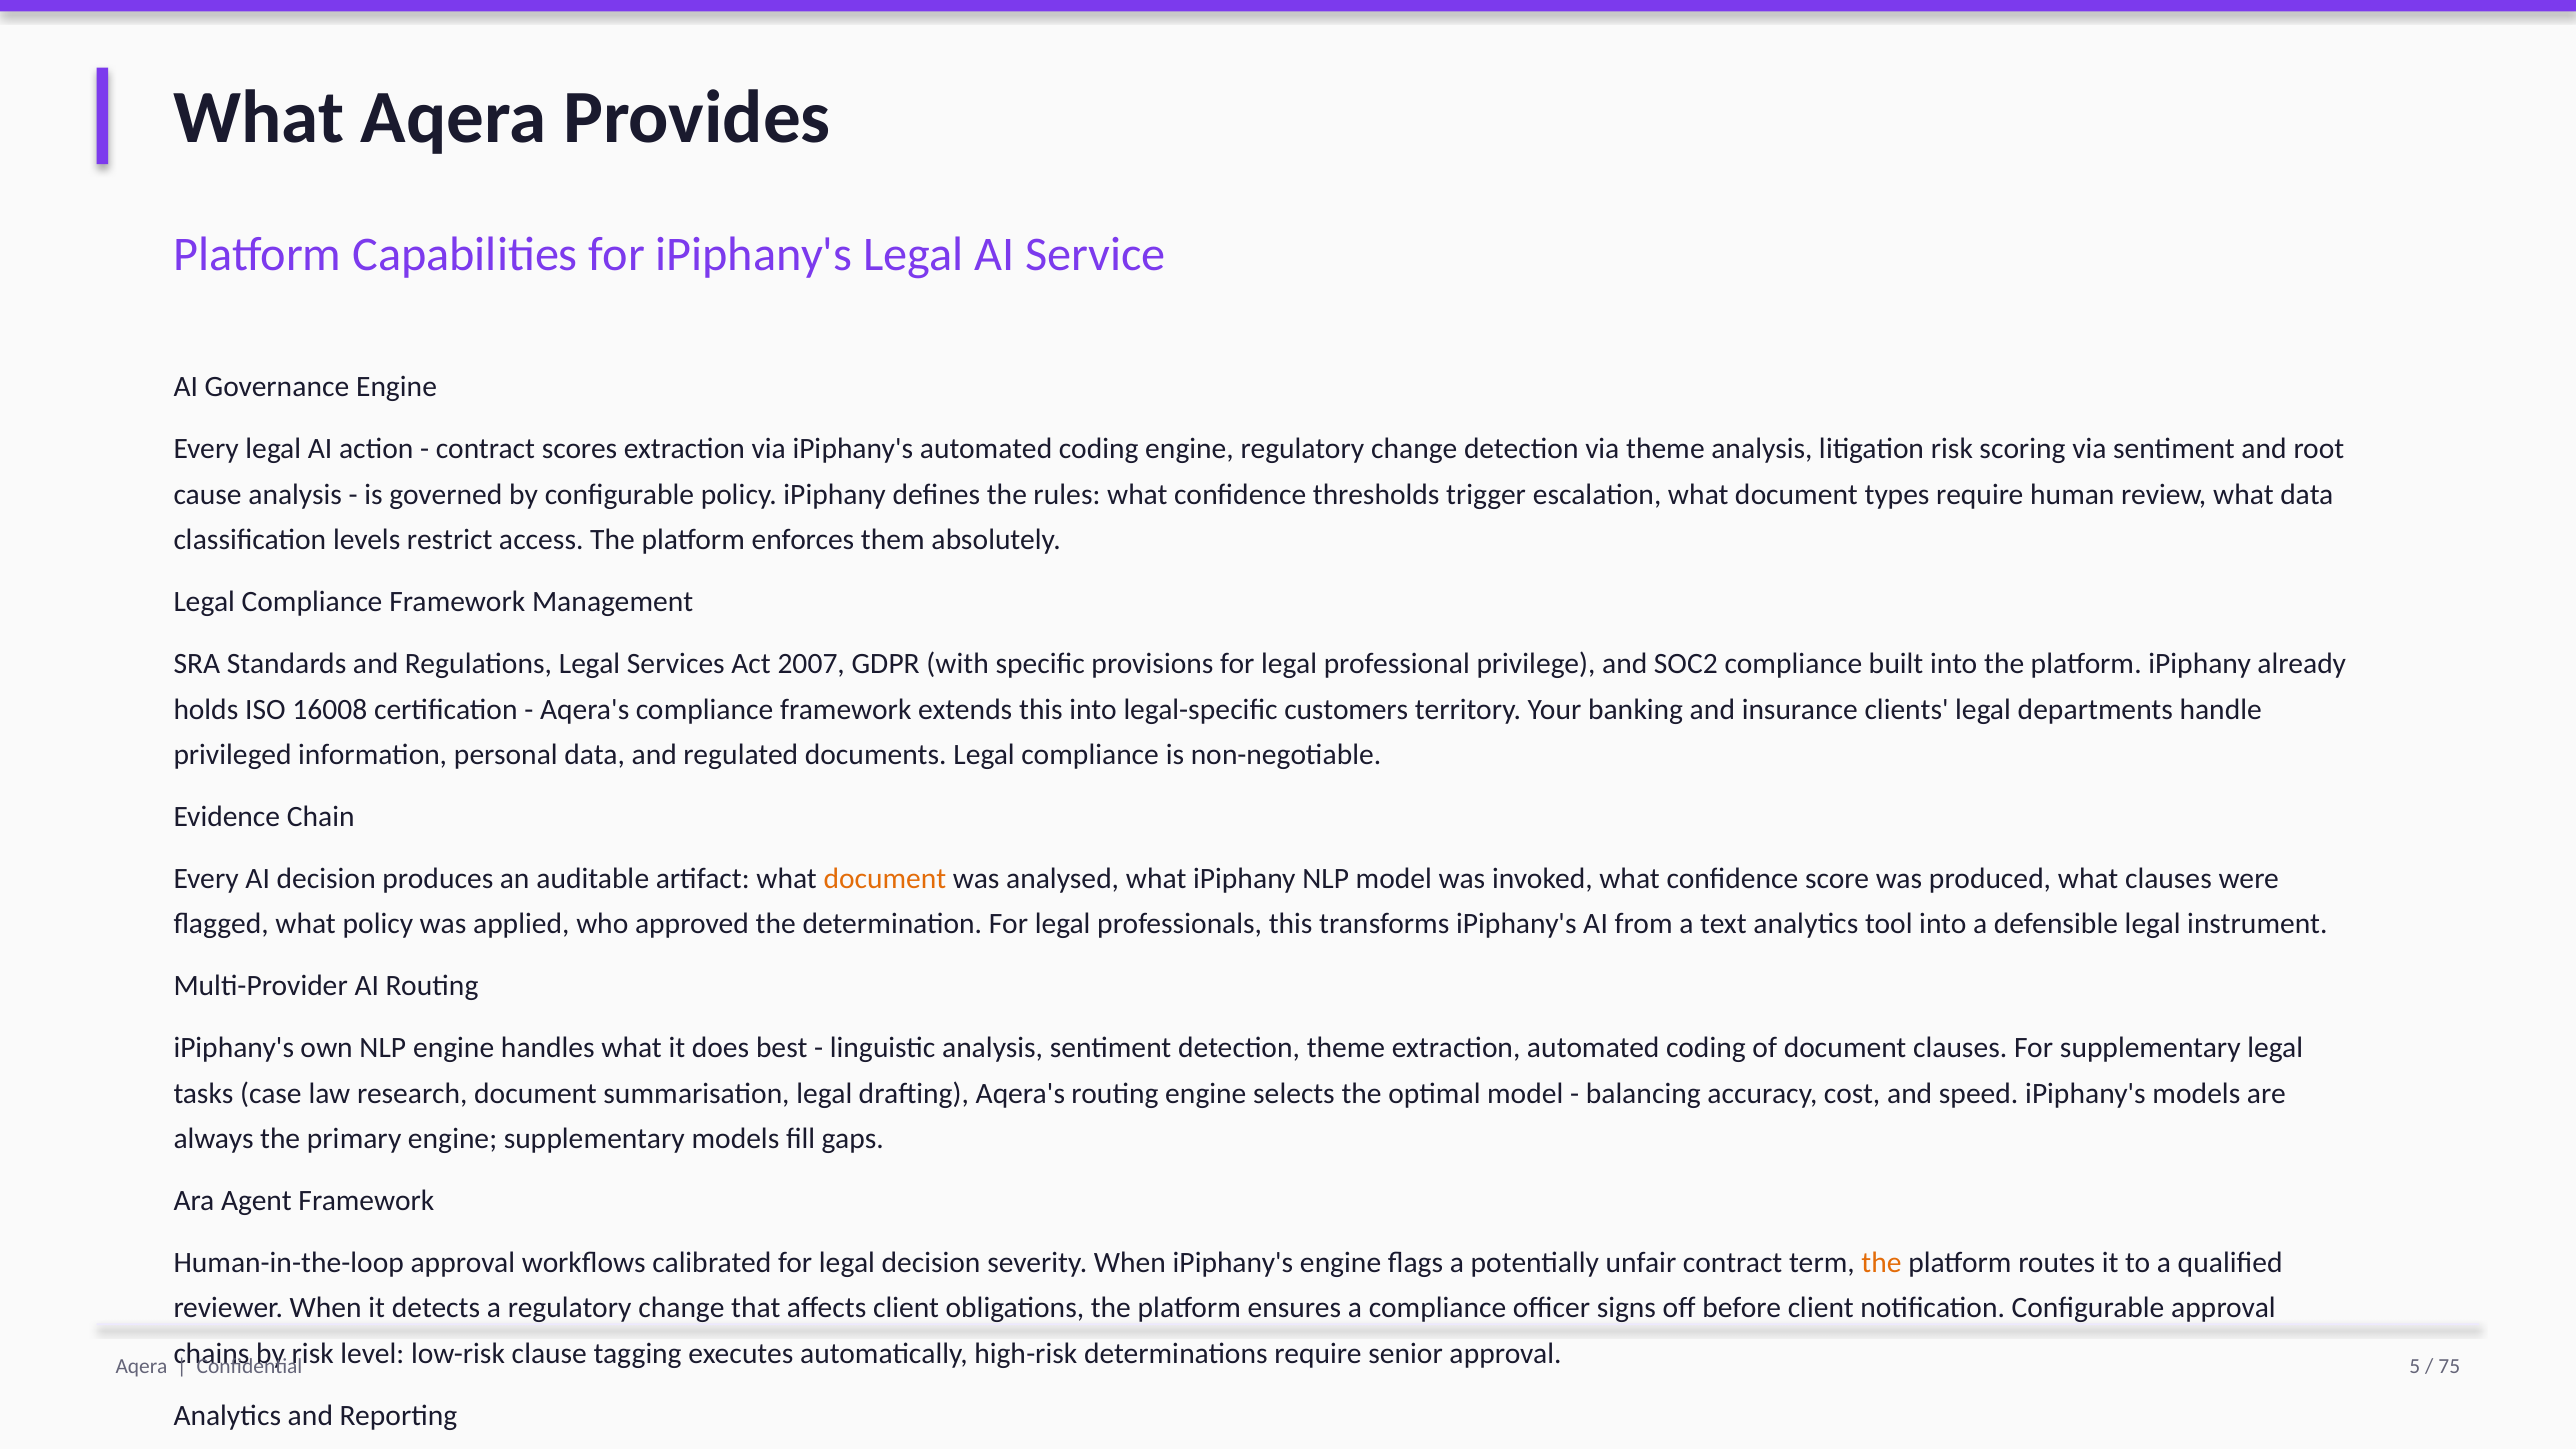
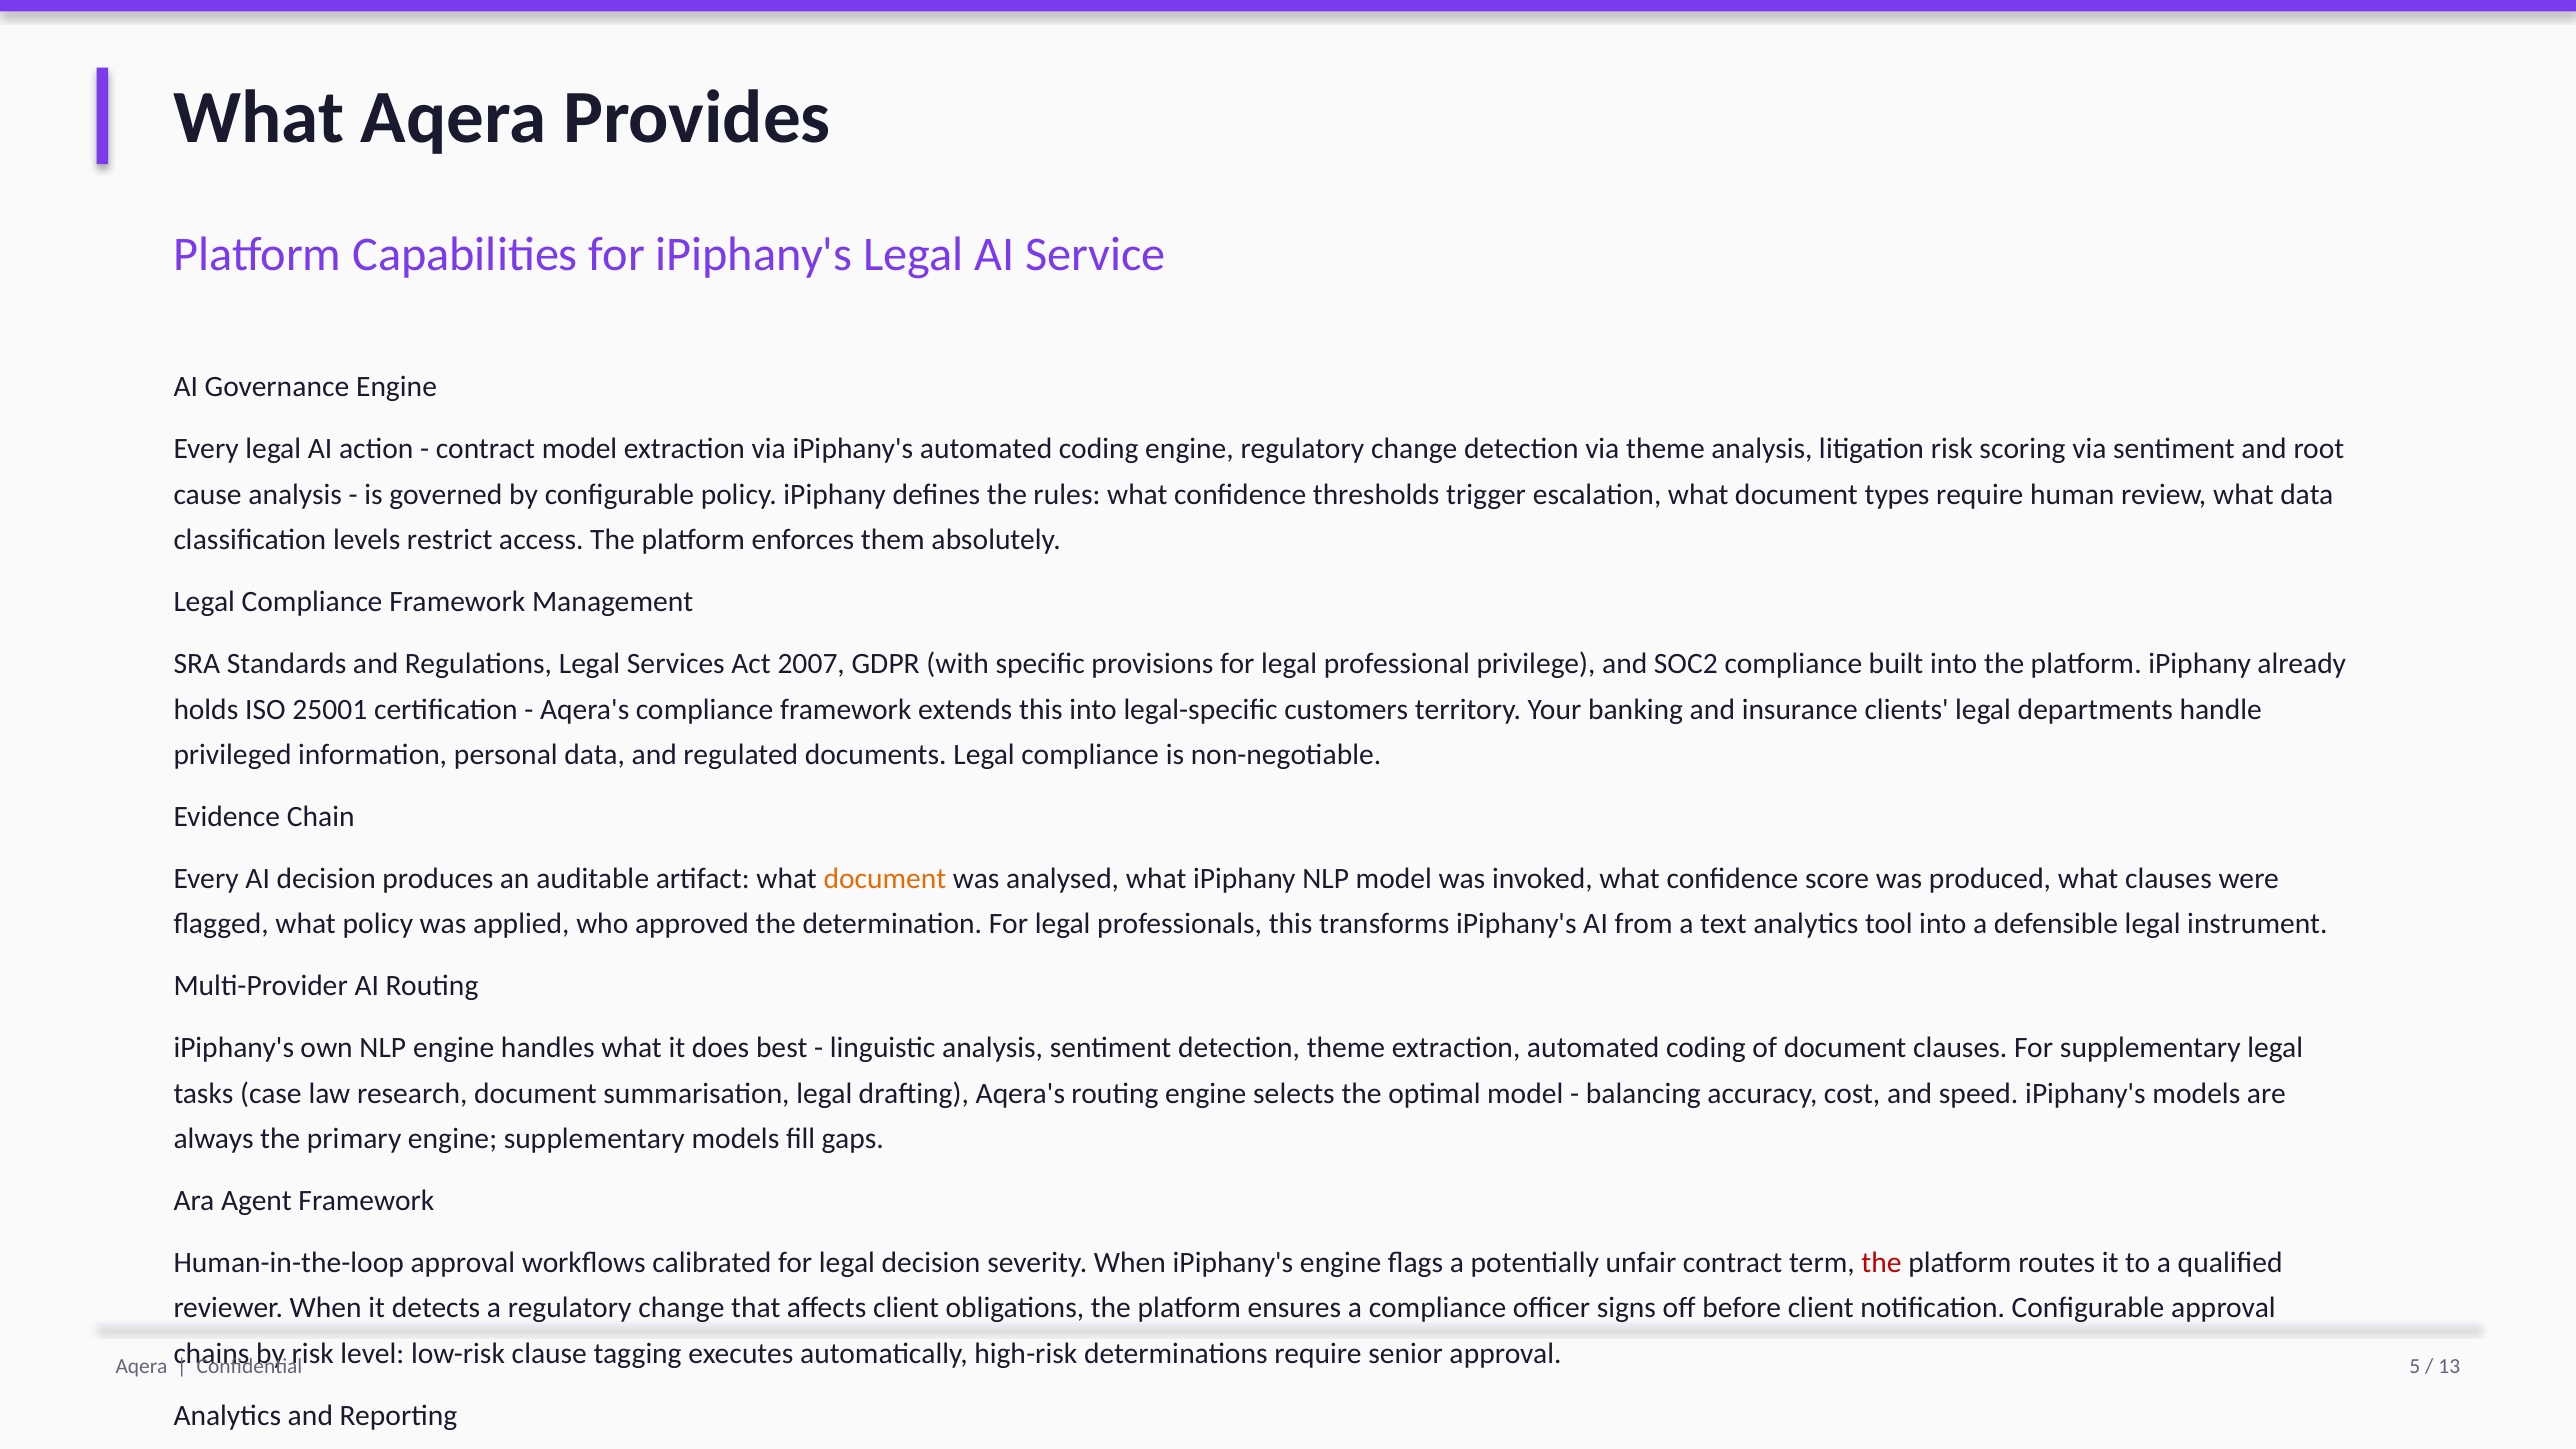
contract scores: scores -> model
16008: 16008 -> 25001
the at (1881, 1263) colour: orange -> red
75: 75 -> 13
